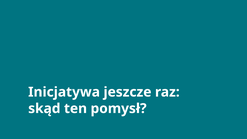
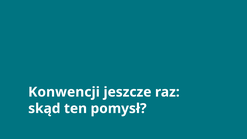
Inicjatywa: Inicjatywa -> Konwencji
